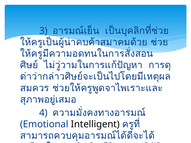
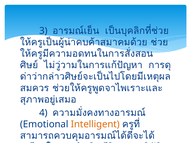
Intelligent colour: black -> orange
